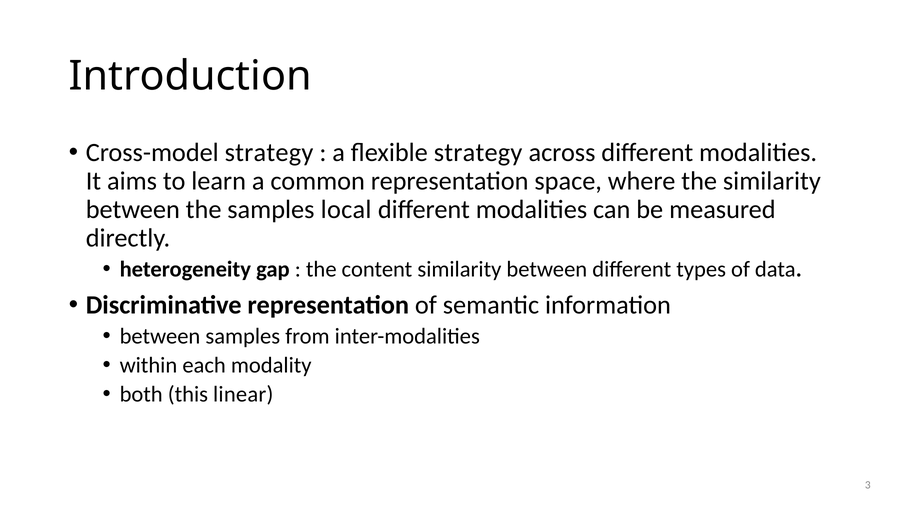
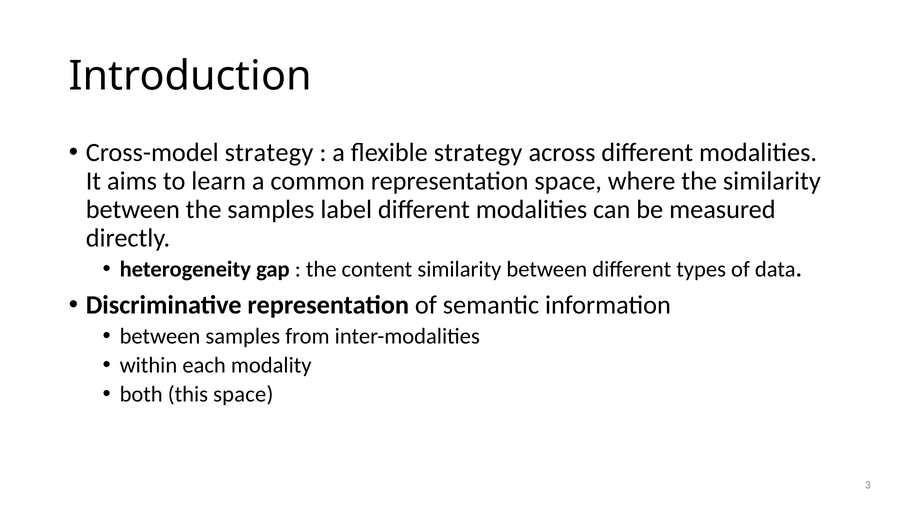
local: local -> label
this linear: linear -> space
